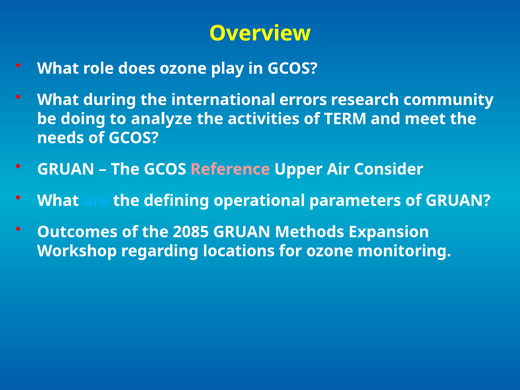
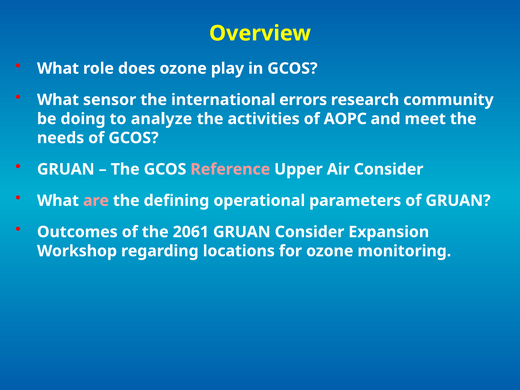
during: during -> sensor
TERM: TERM -> AOPC
are colour: light blue -> pink
2085: 2085 -> 2061
GRUAN Methods: Methods -> Consider
